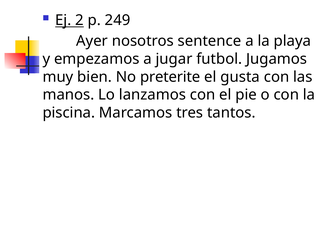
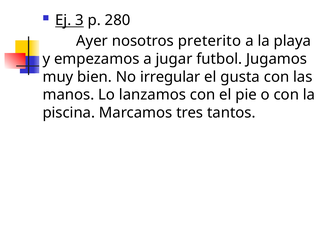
2: 2 -> 3
249: 249 -> 280
sentence: sentence -> preterito
preterite: preterite -> irregular
